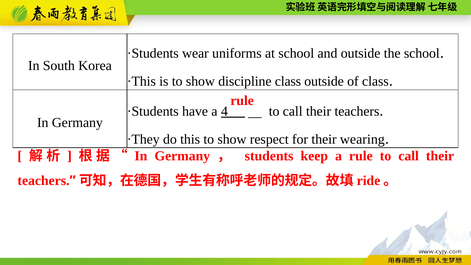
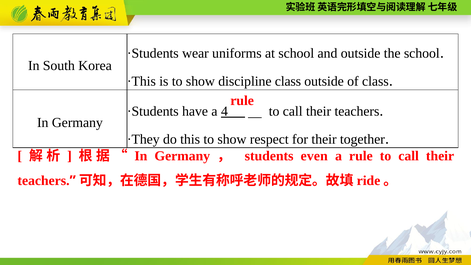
wearing: wearing -> together
keep: keep -> even
